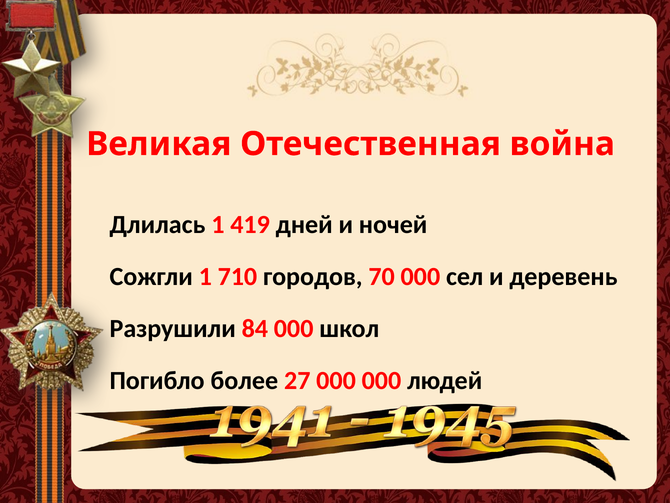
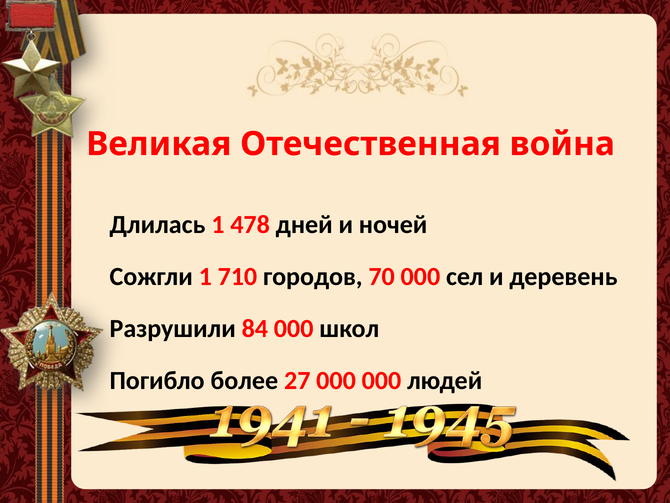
419: 419 -> 478
